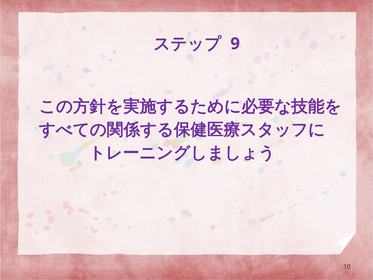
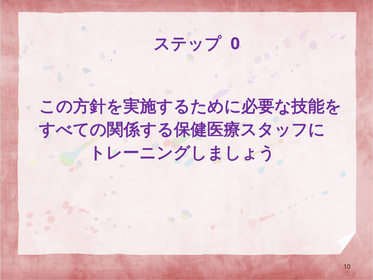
9: 9 -> 0
